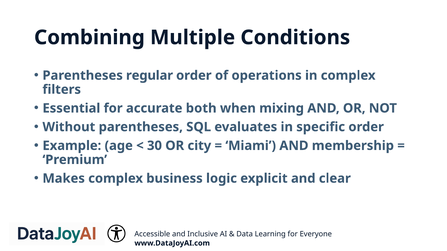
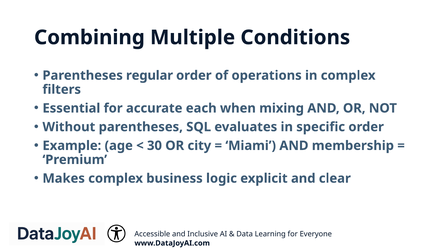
both: both -> each
